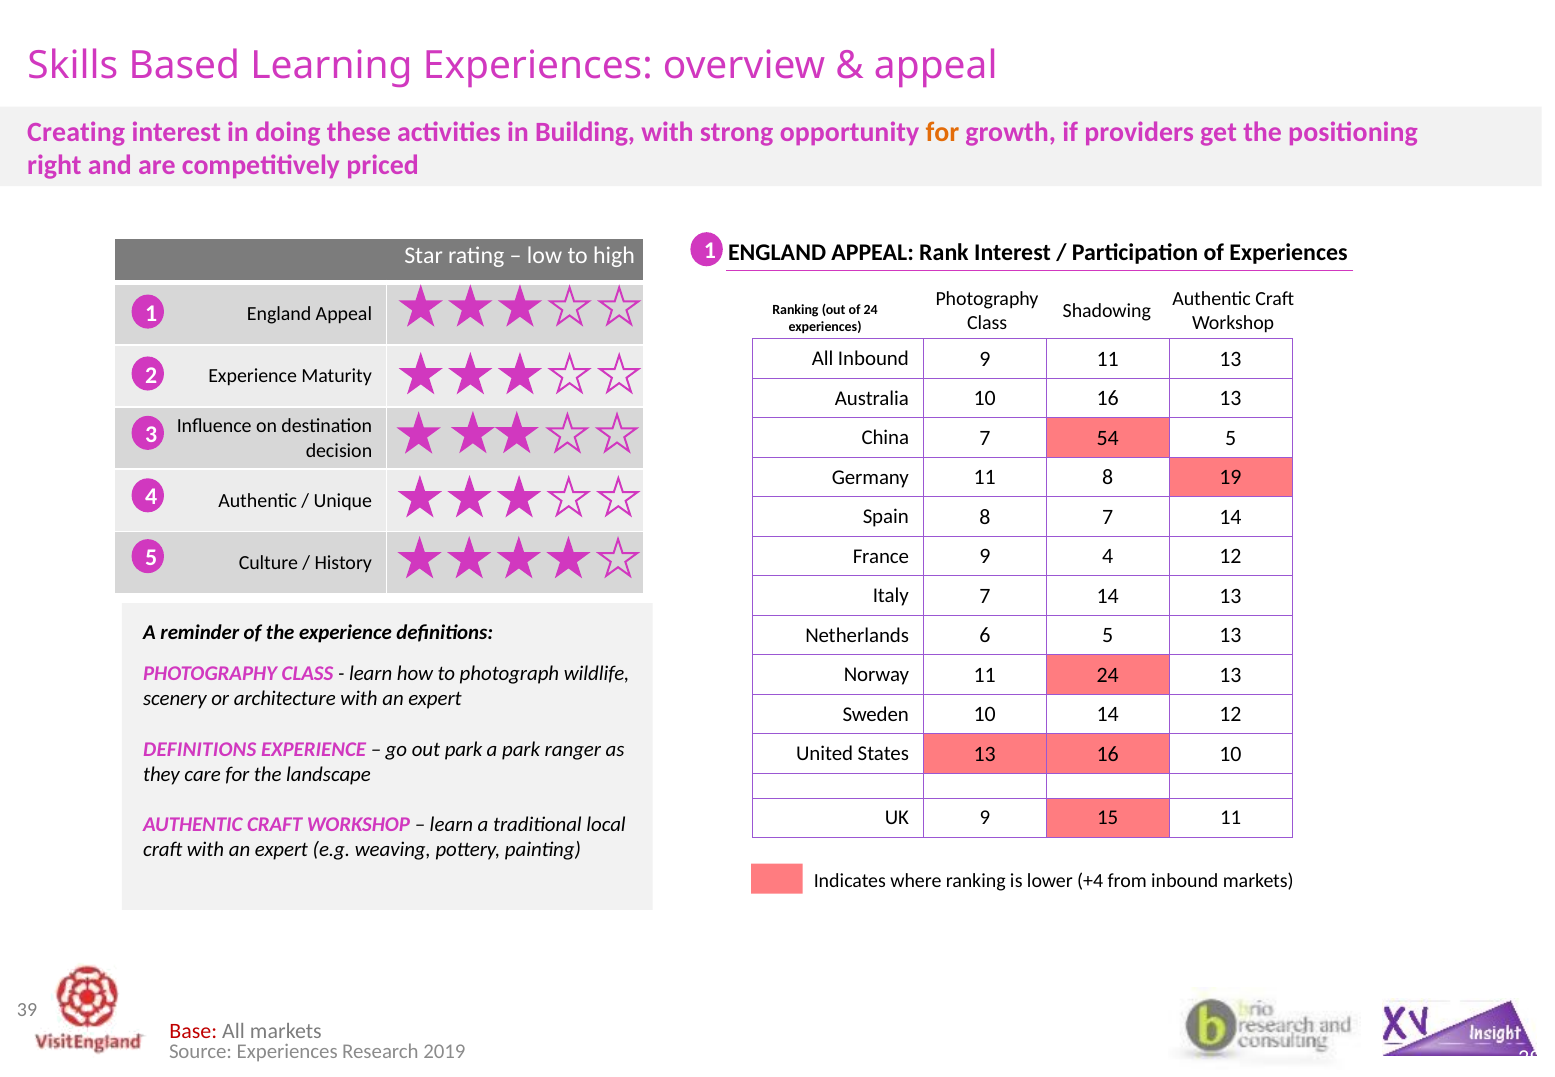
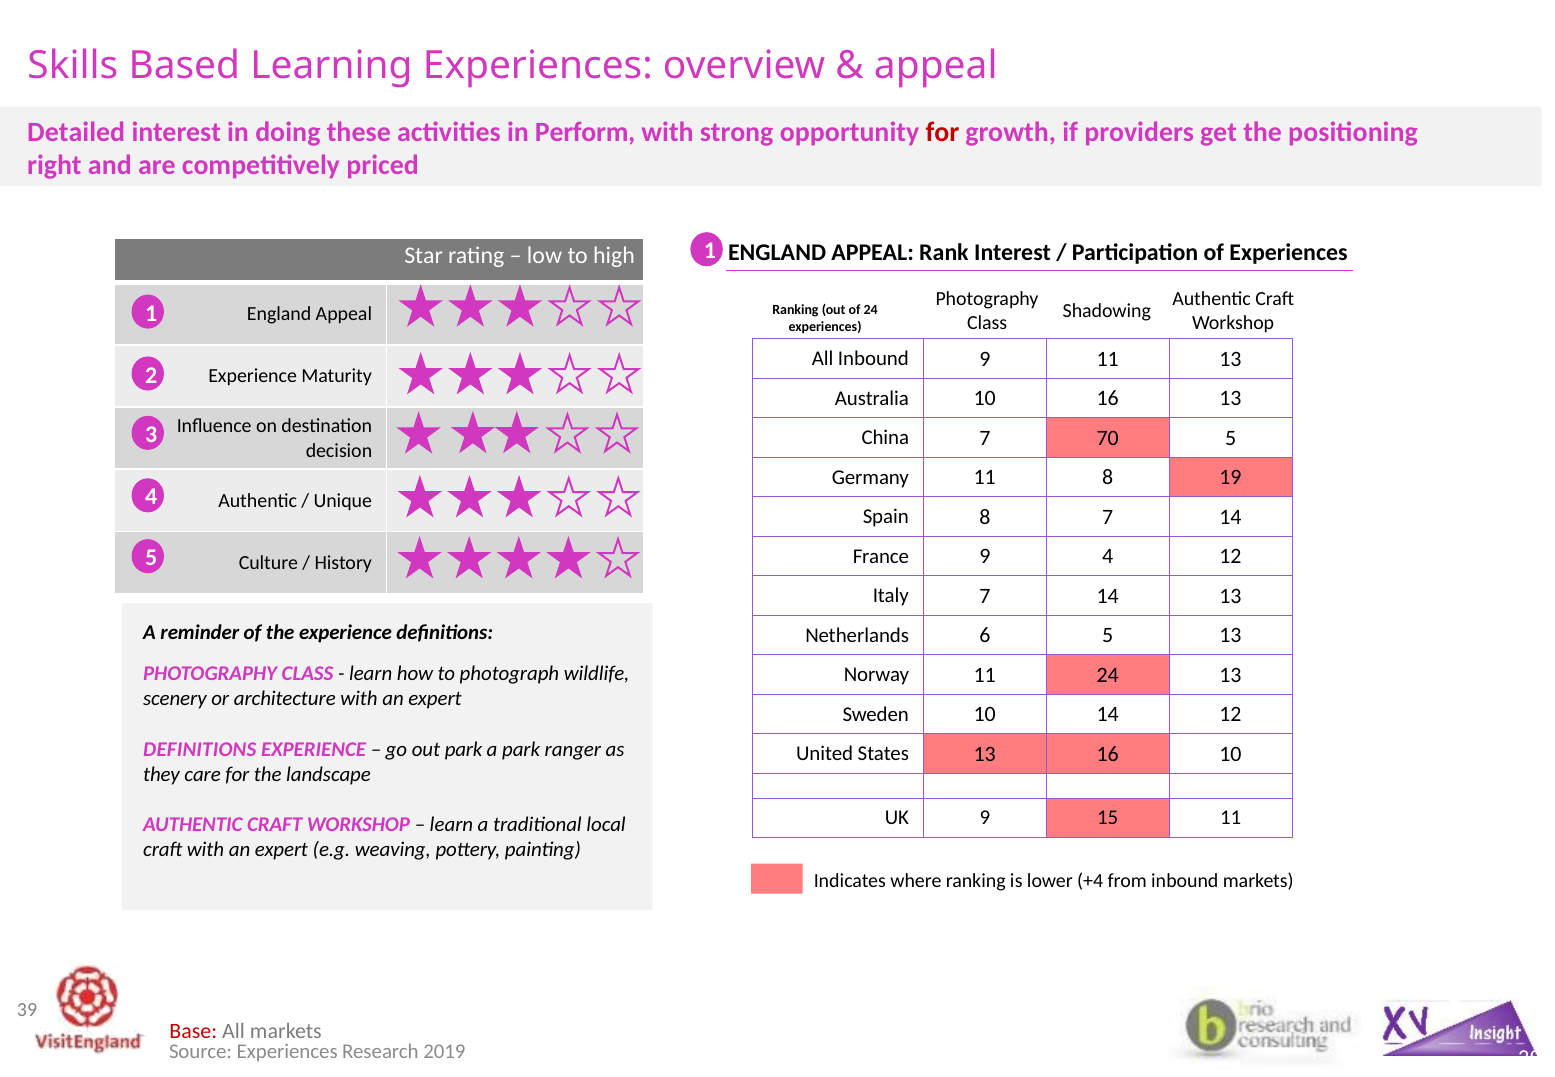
Creating: Creating -> Detailed
Building: Building -> Perform
for at (942, 132) colour: orange -> red
54: 54 -> 70
